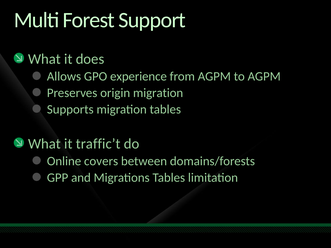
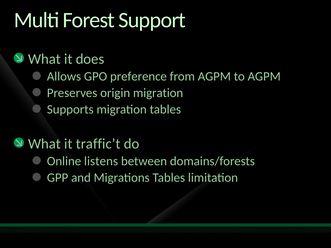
experience: experience -> preference
covers: covers -> listens
